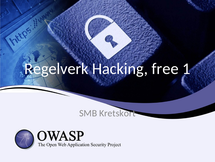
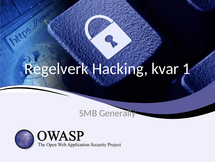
free: free -> kvar
Kretskort: Kretskort -> Generally
